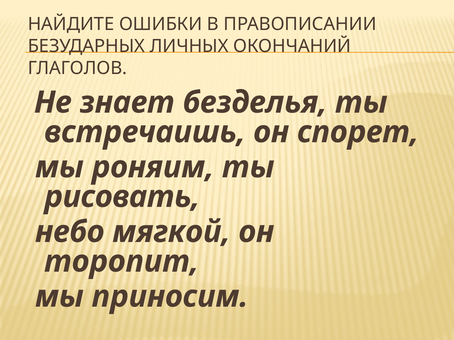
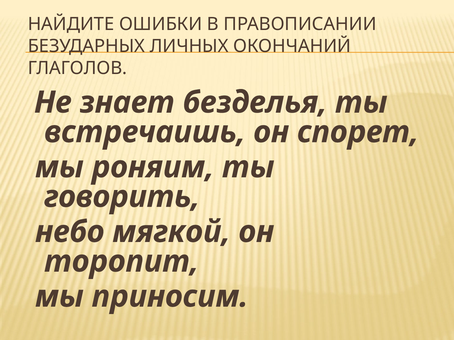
рисовать: рисовать -> говорить
